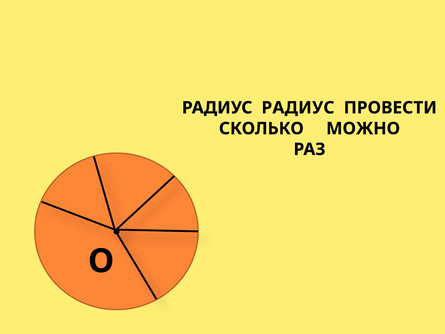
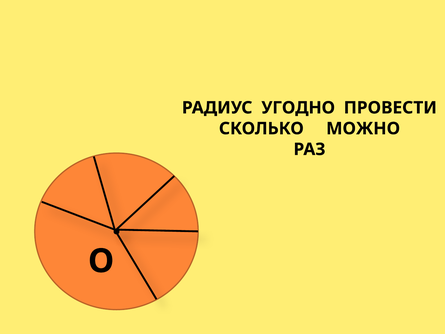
РАДИУС РАДИУС: РАДИУС -> УГОДНО
